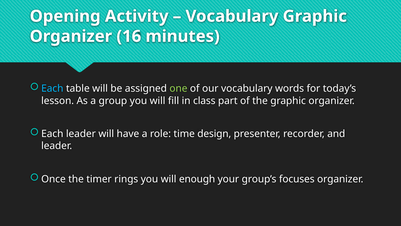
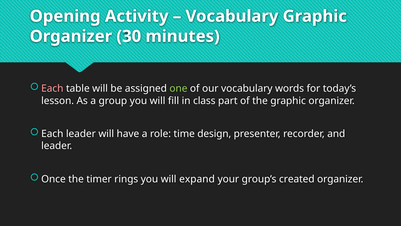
16: 16 -> 30
Each at (52, 88) colour: light blue -> pink
enough: enough -> expand
focuses: focuses -> created
